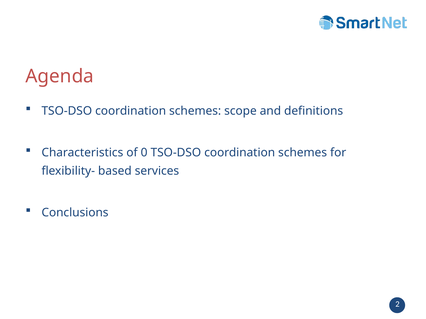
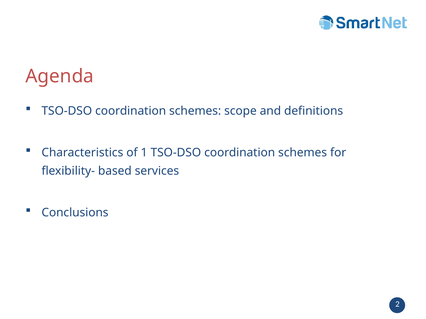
0: 0 -> 1
